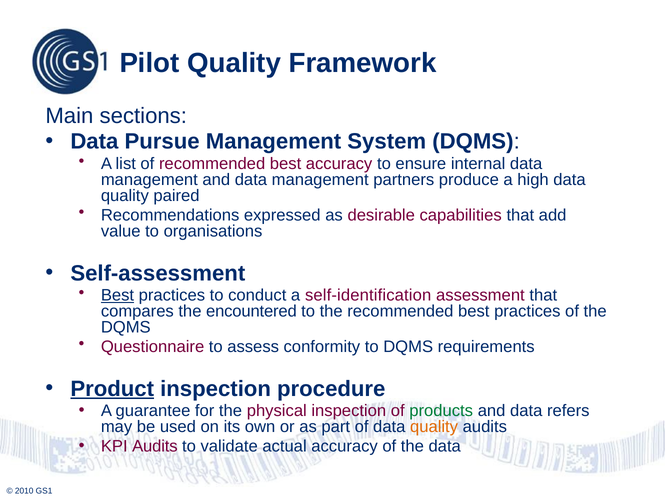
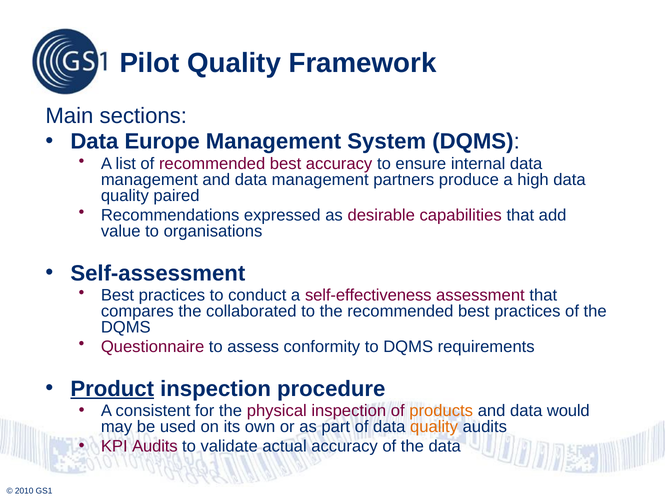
Pursue: Pursue -> Europe
Best at (117, 295) underline: present -> none
self-identification: self-identification -> self-effectiveness
encountered: encountered -> collaborated
guarantee: guarantee -> consistent
products colour: green -> orange
refers: refers -> would
